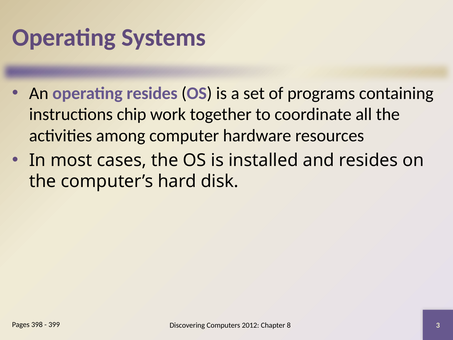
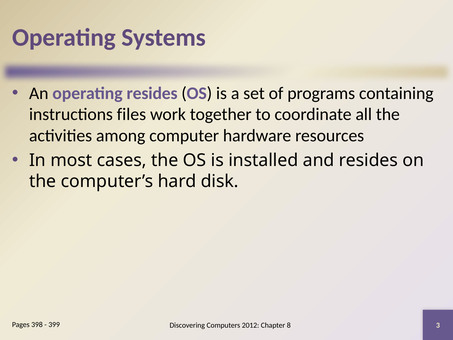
chip: chip -> files
